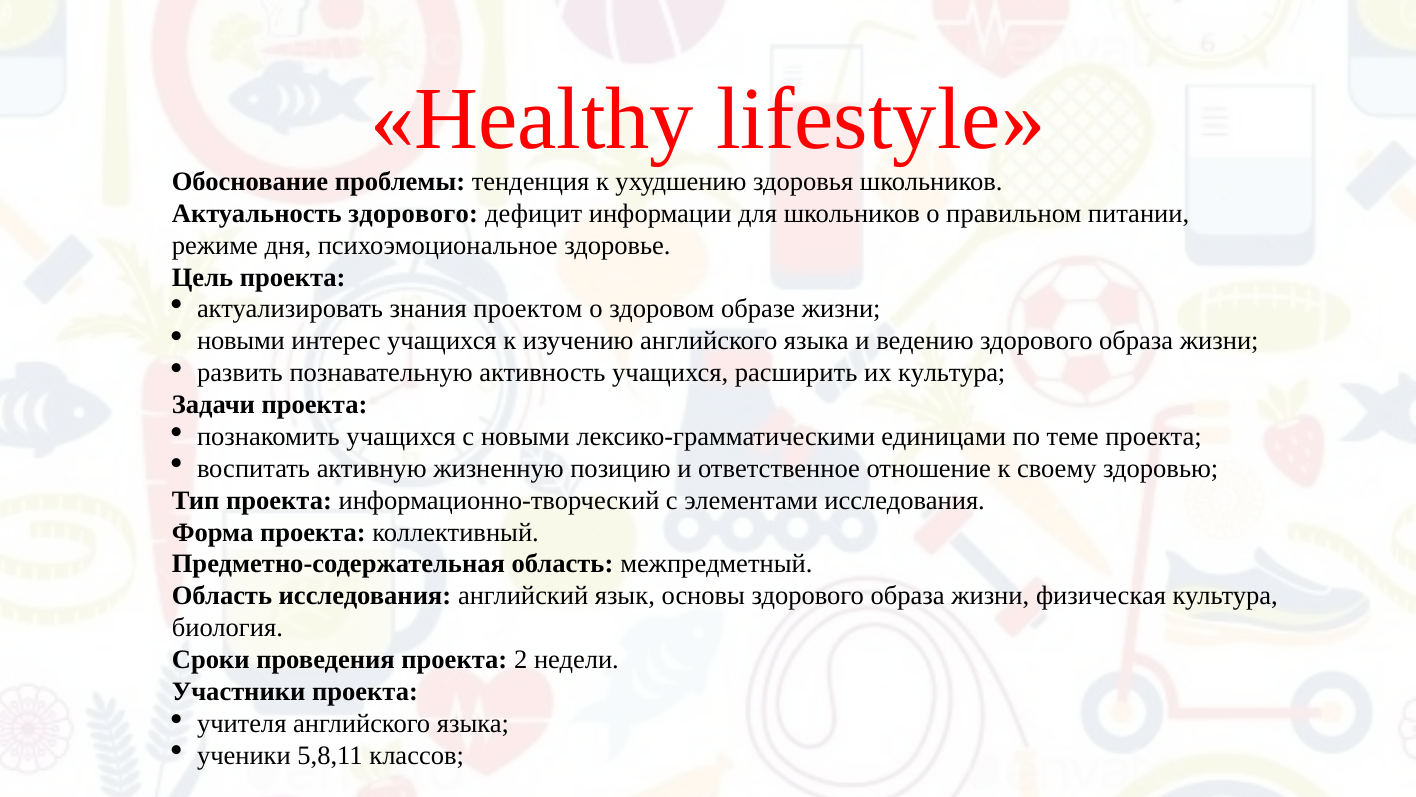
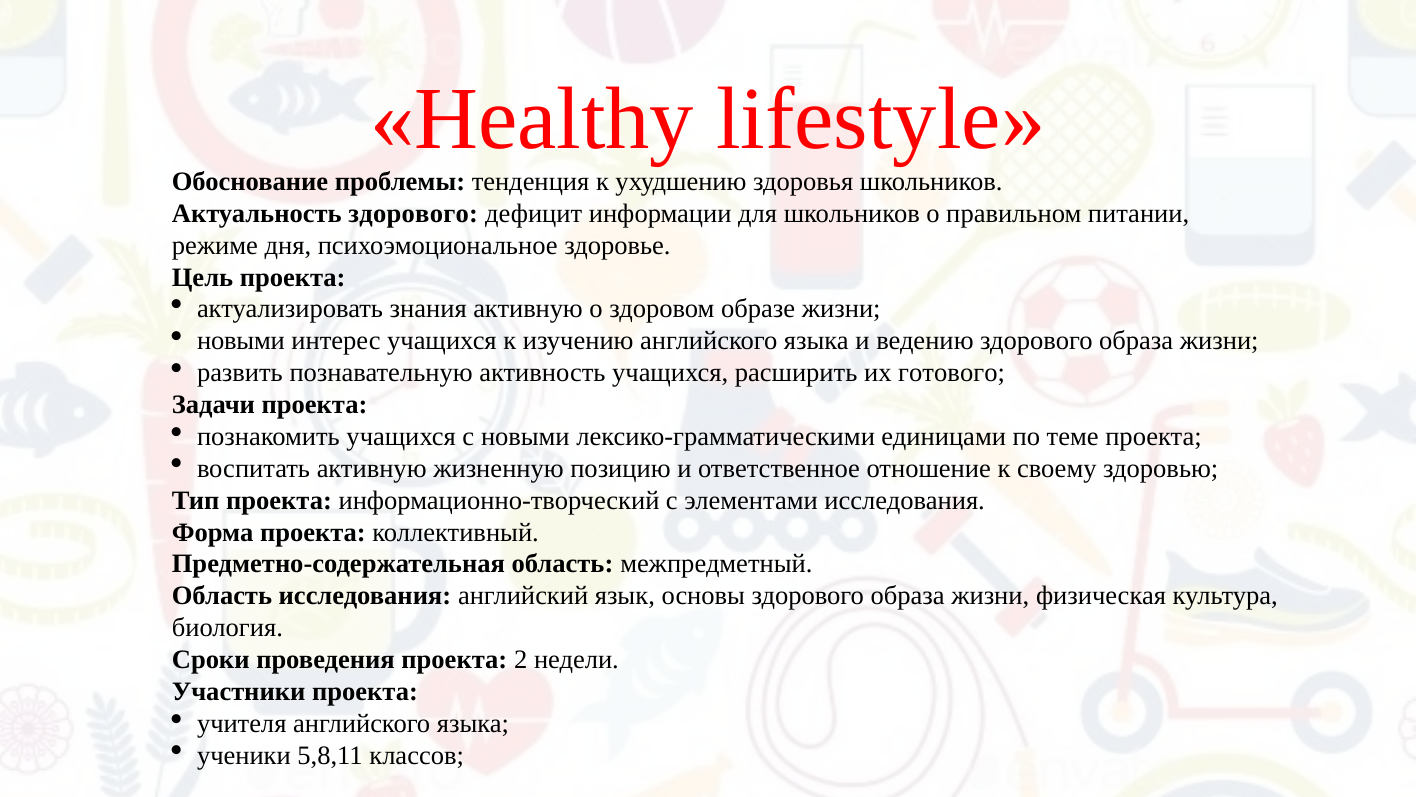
знания проектом: проектом -> активную
их культура: культура -> готового
